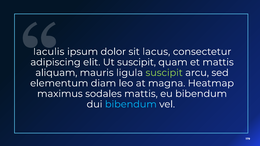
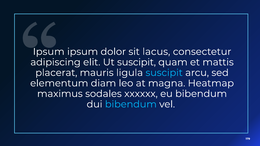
Iaculis at (49, 52): Iaculis -> Ipsum
aliquam: aliquam -> placerat
suscipit at (164, 73) colour: light green -> light blue
sodales mattis: mattis -> xxxxxx
